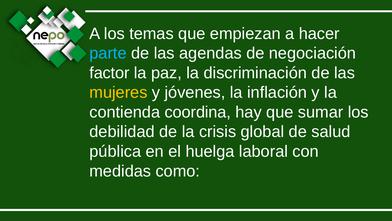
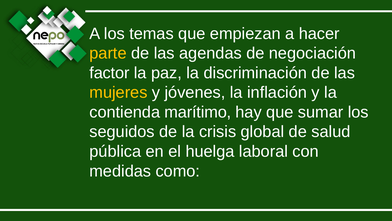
parte colour: light blue -> yellow
coordina: coordina -> marítimo
debilidad: debilidad -> seguidos
